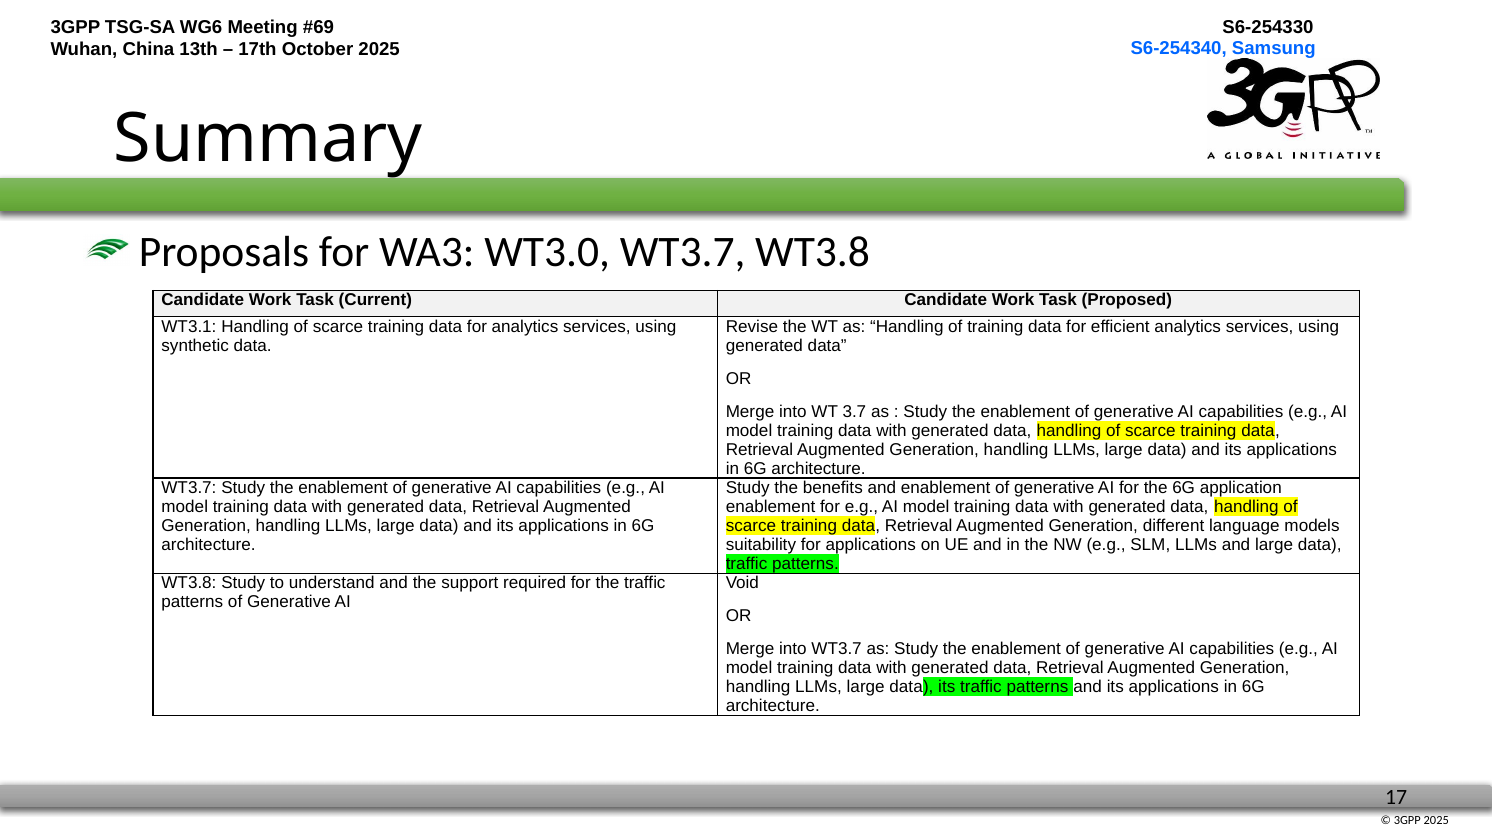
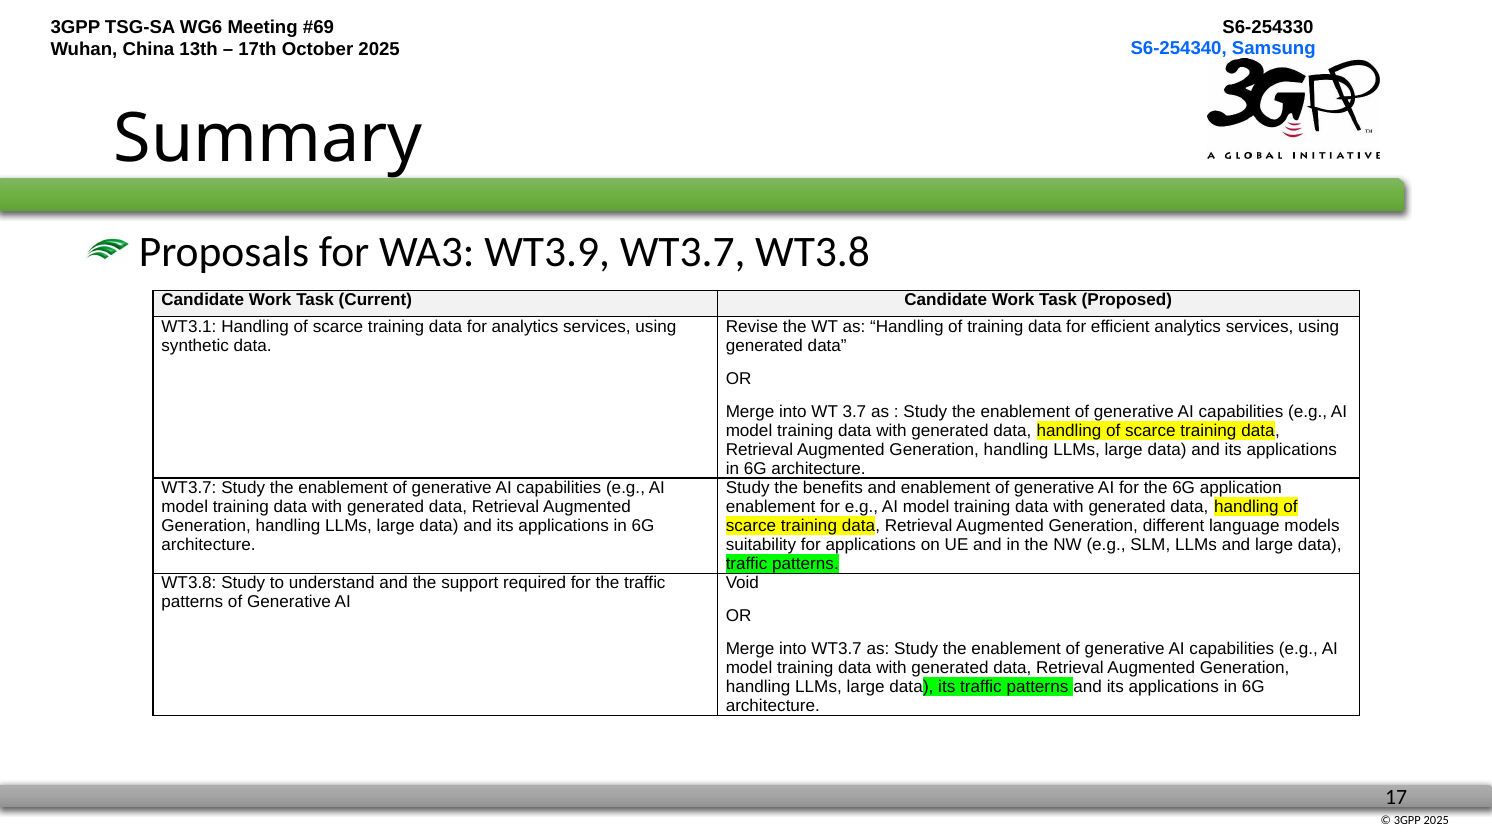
WT3.0: WT3.0 -> WT3.9
